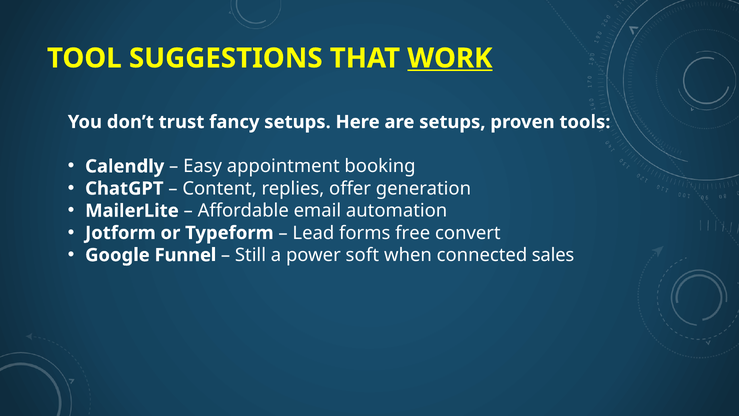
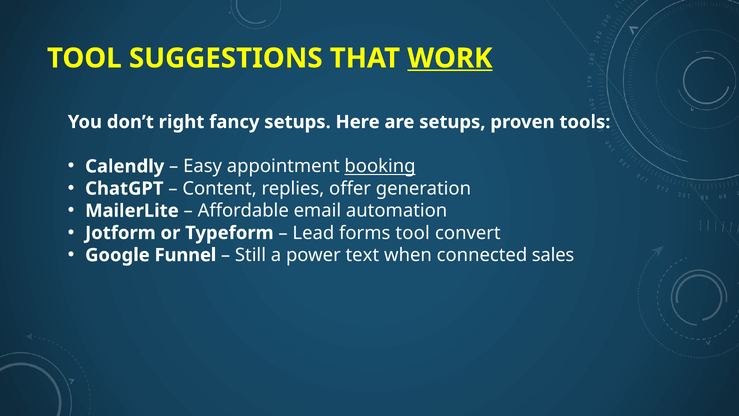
trust: trust -> right
booking underline: none -> present
forms free: free -> tool
soft: soft -> text
